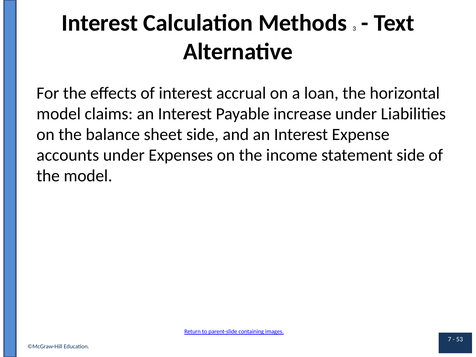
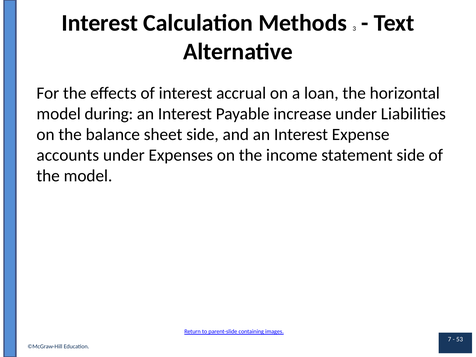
claims: claims -> during
